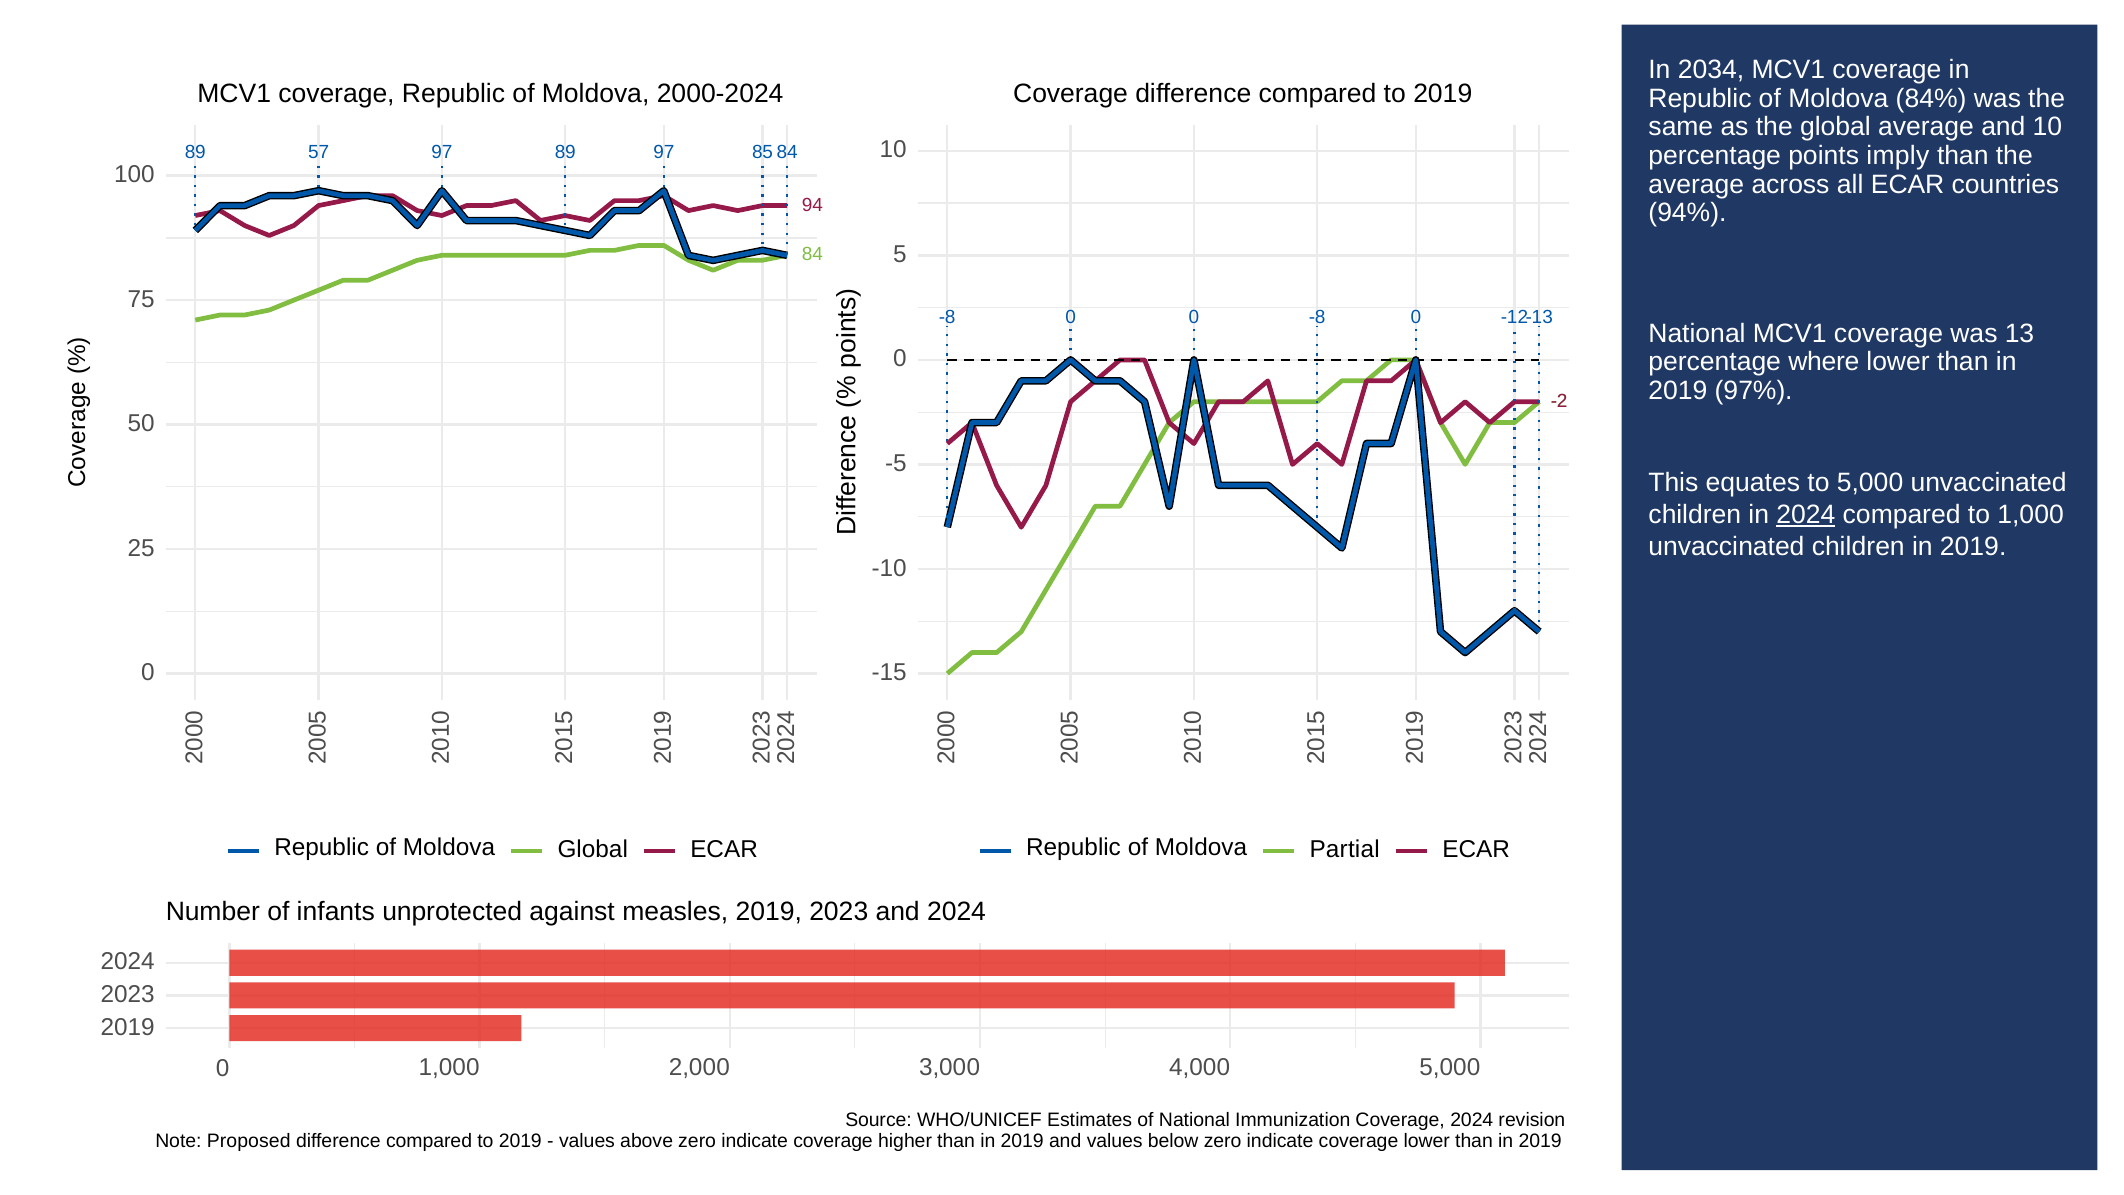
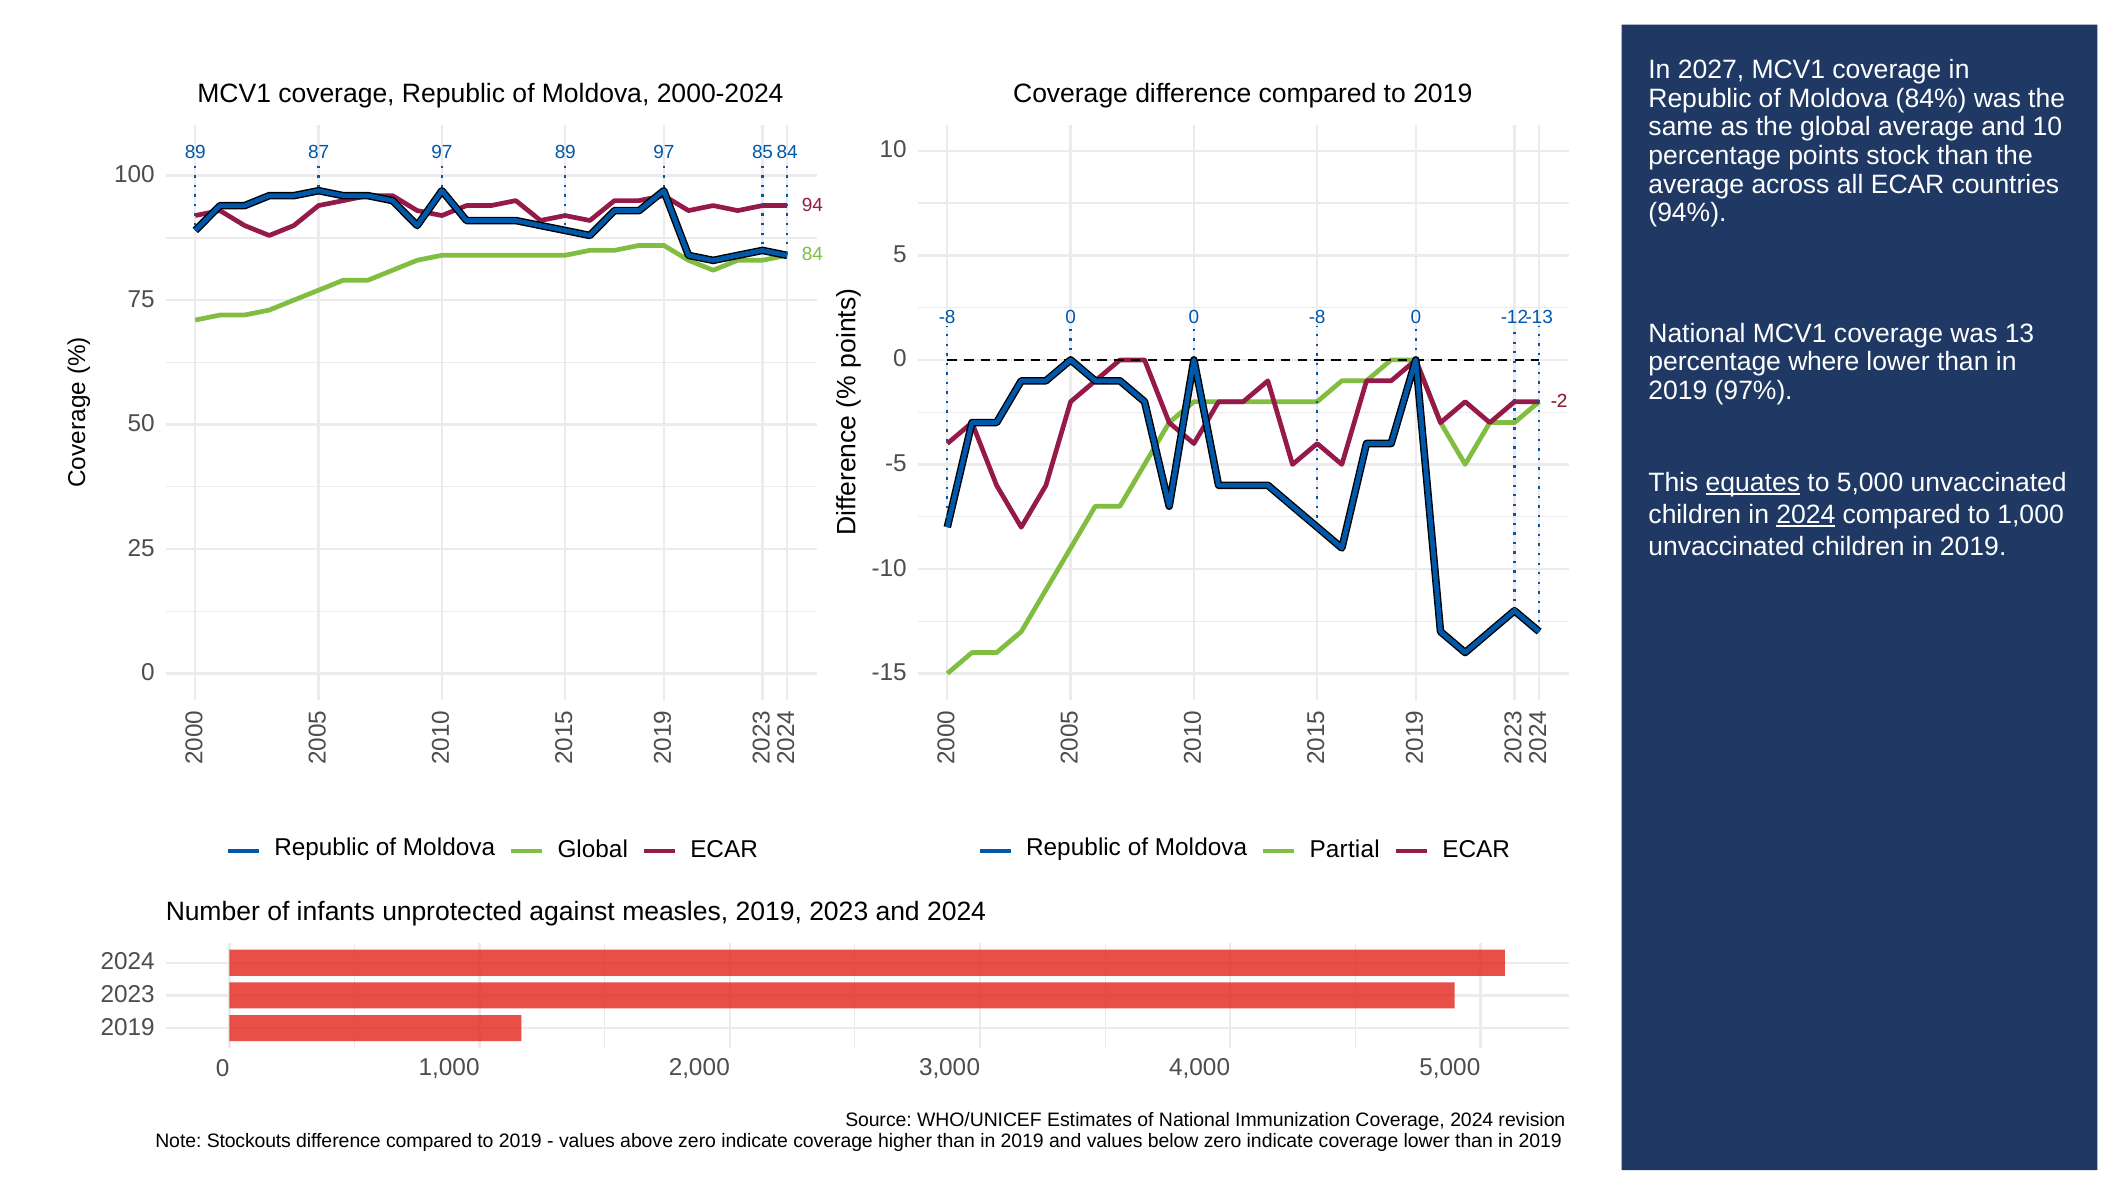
2034: 2034 -> 2027
57: 57 -> 87
imply: imply -> stock
equates underline: none -> present
Proposed: Proposed -> Stockouts
